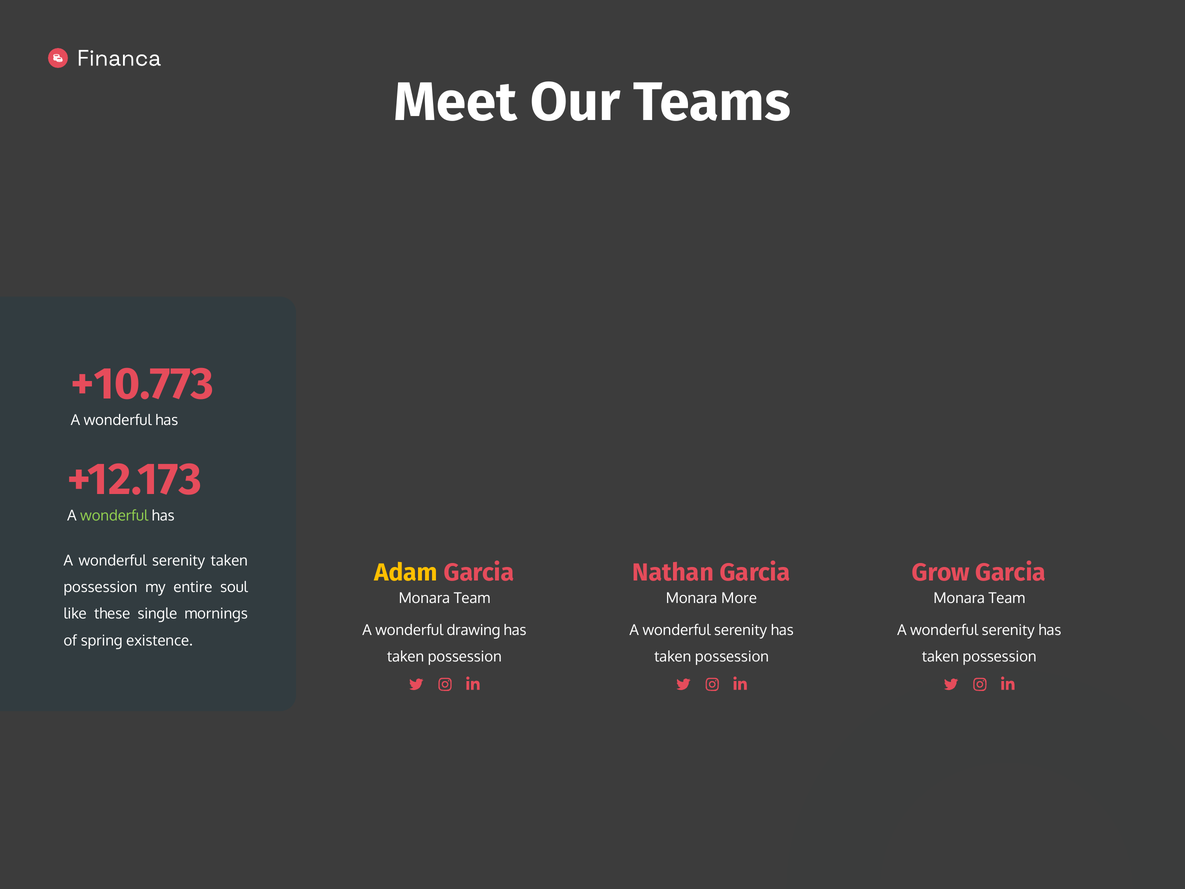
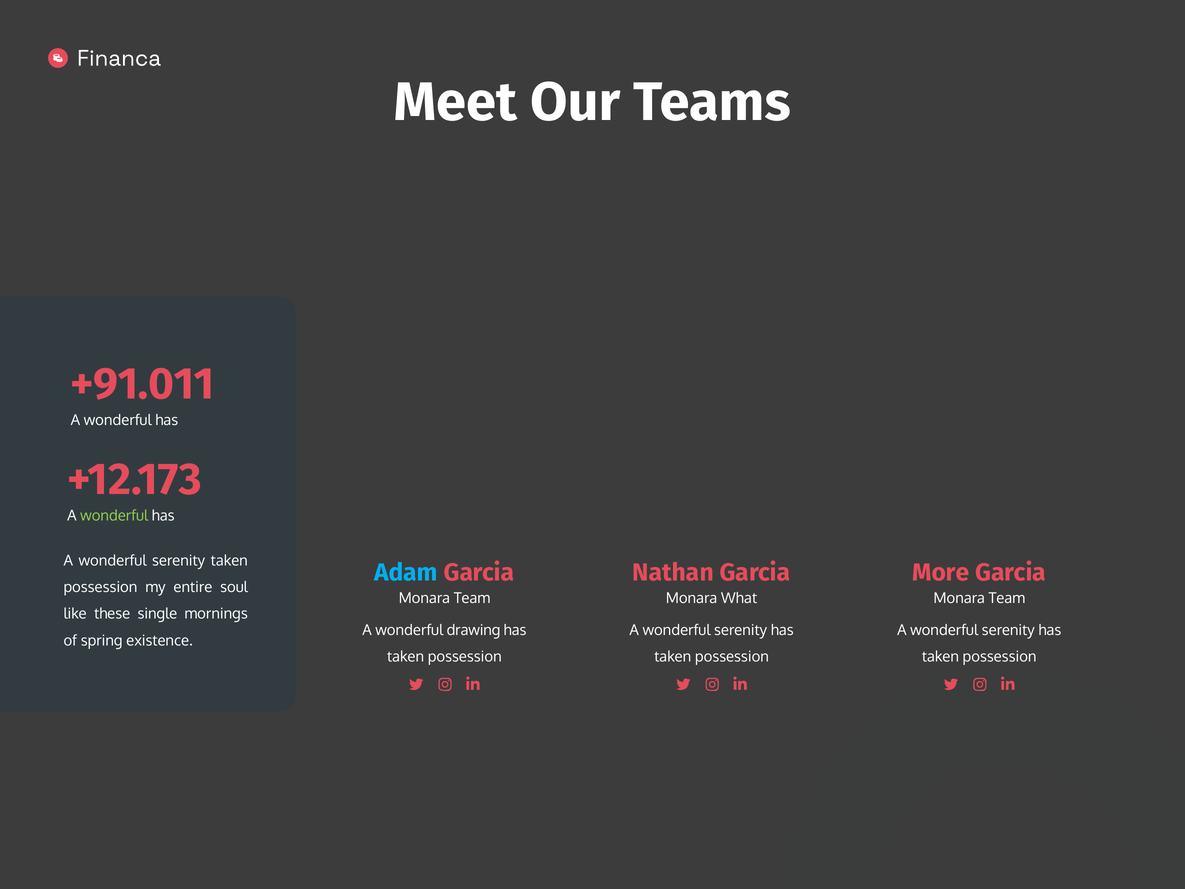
+10.773: +10.773 -> +91.011
Adam colour: yellow -> light blue
Grow: Grow -> More
More: More -> What
